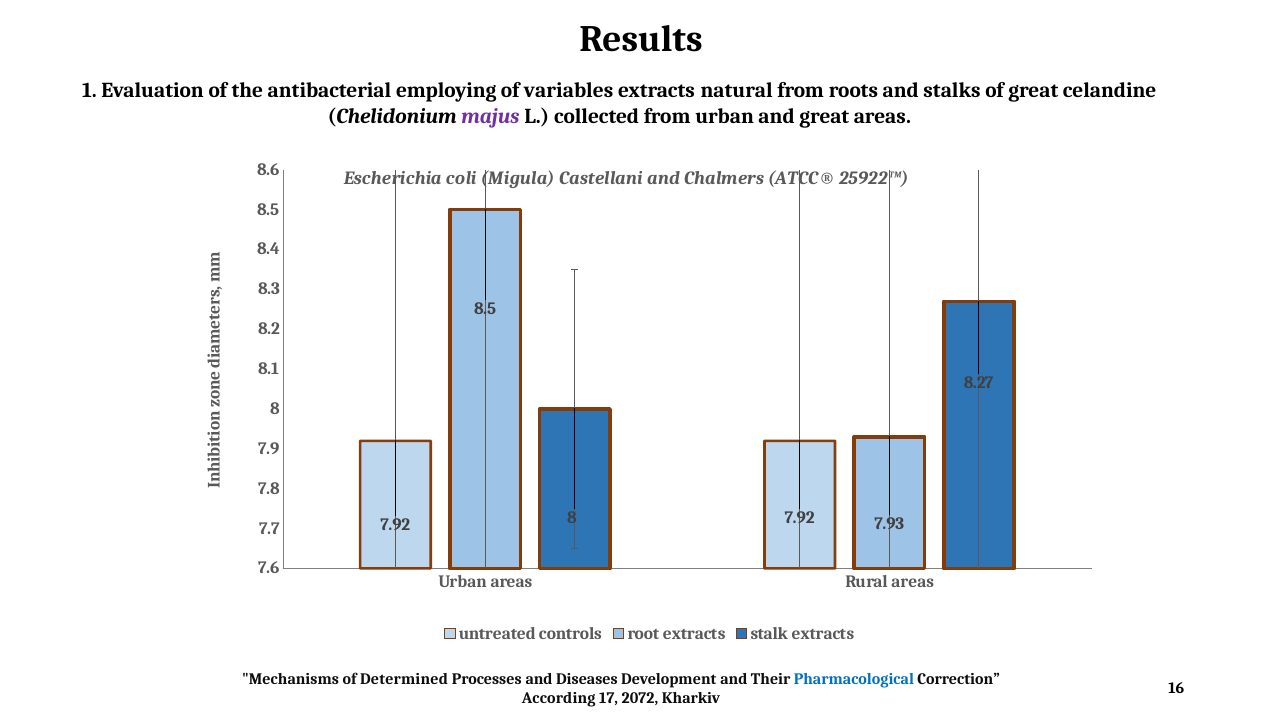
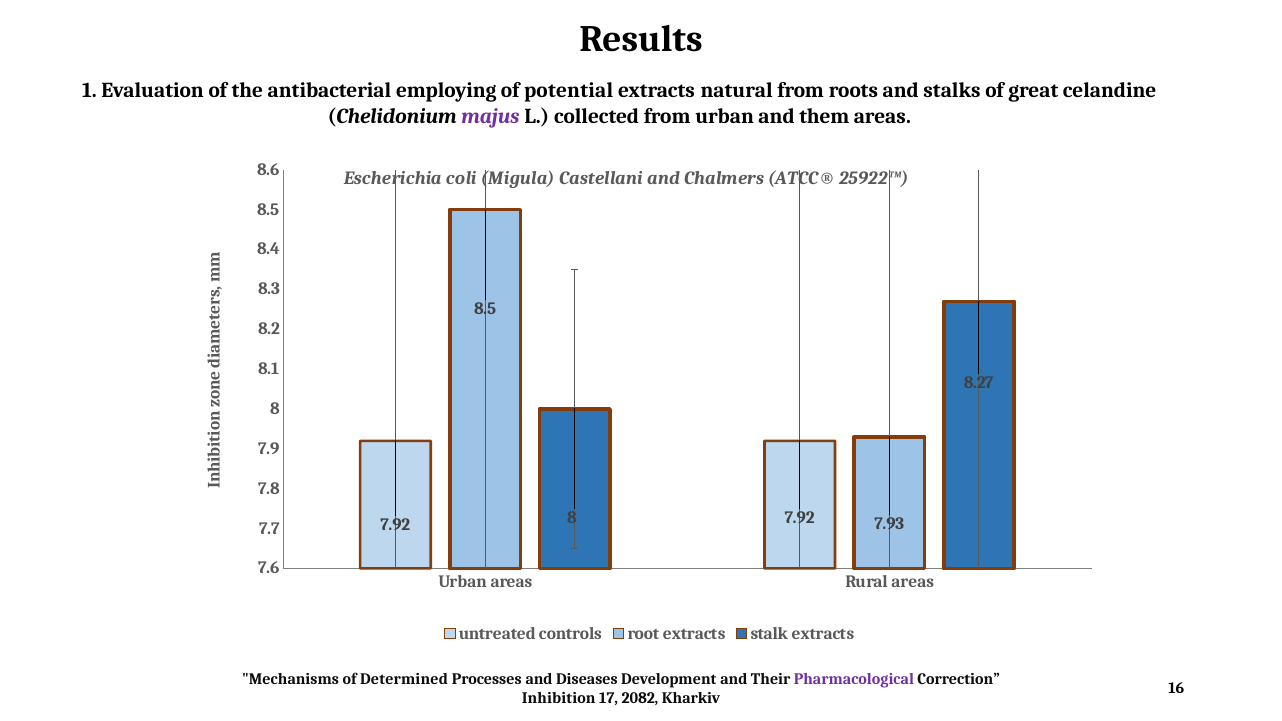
variables: variables -> potential
and great: great -> them
Pharmacological colour: blue -> purple
According: According -> Inhibition
2072: 2072 -> 2082
